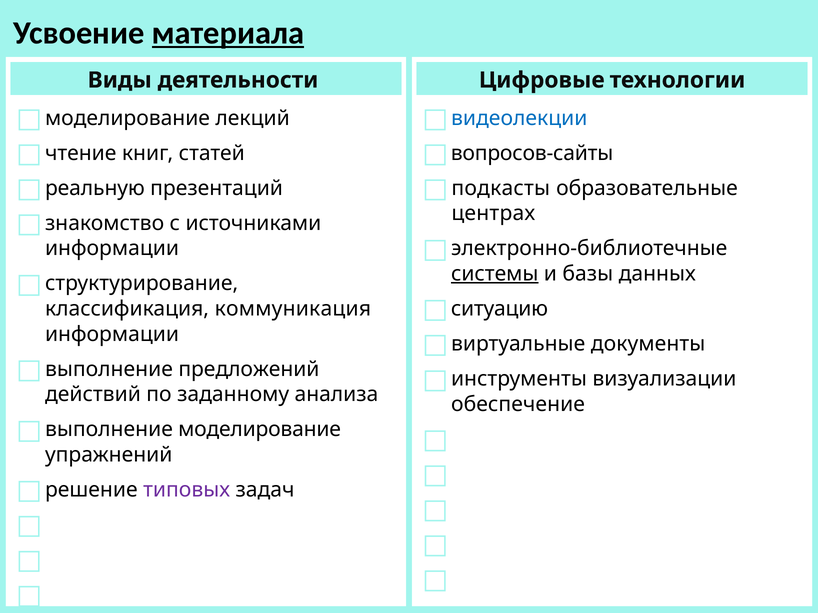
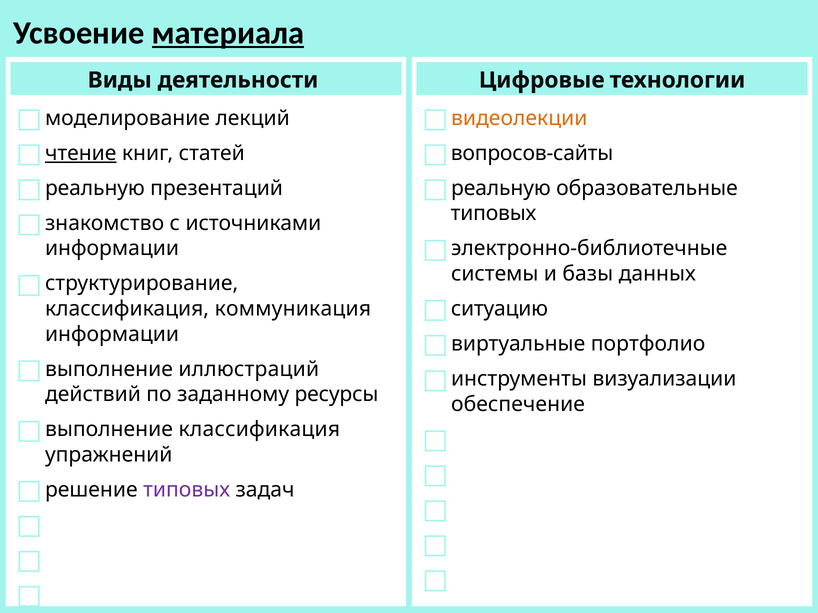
видеолекции colour: blue -> orange
чтение underline: none -> present
подкасты at (501, 188): подкасты -> реальную
центрах at (493, 214): центрах -> типовых
системы underline: present -> none
документы: документы -> портфолио
предложений: предложений -> иллюстраций
анализа: анализа -> ресурсы
выполнение моделирование: моделирование -> классификация
